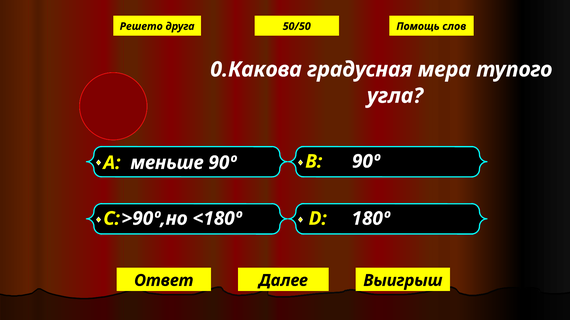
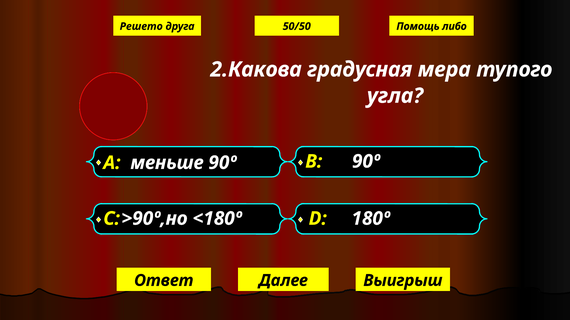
слов: слов -> либо
0.Какова: 0.Какова -> 2.Какова
